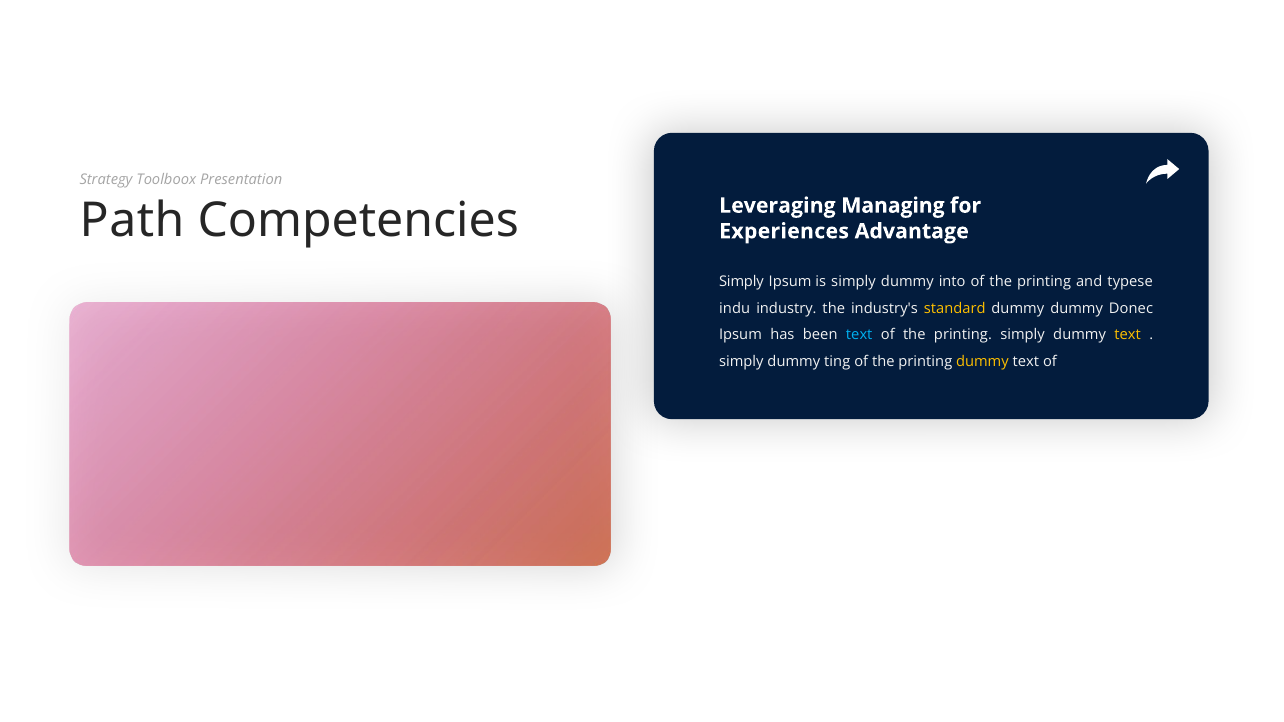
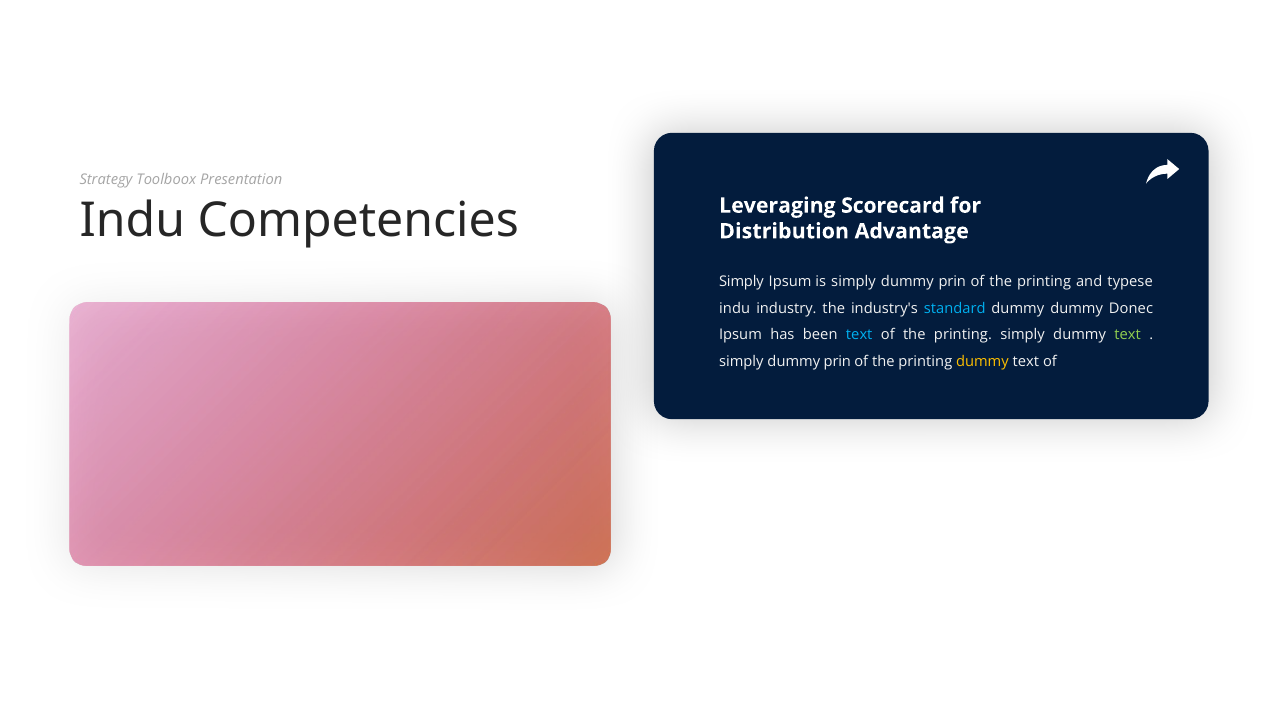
Managing: Managing -> Scorecard
Path at (132, 221): Path -> Indu
Experiences: Experiences -> Distribution
is simply dummy into: into -> prin
standard colour: yellow -> light blue
text at (1128, 335) colour: yellow -> light green
ting at (837, 362): ting -> prin
